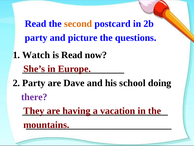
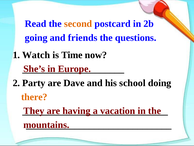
party at (36, 38): party -> going
picture: picture -> friends
is Read: Read -> Time
there colour: purple -> orange
